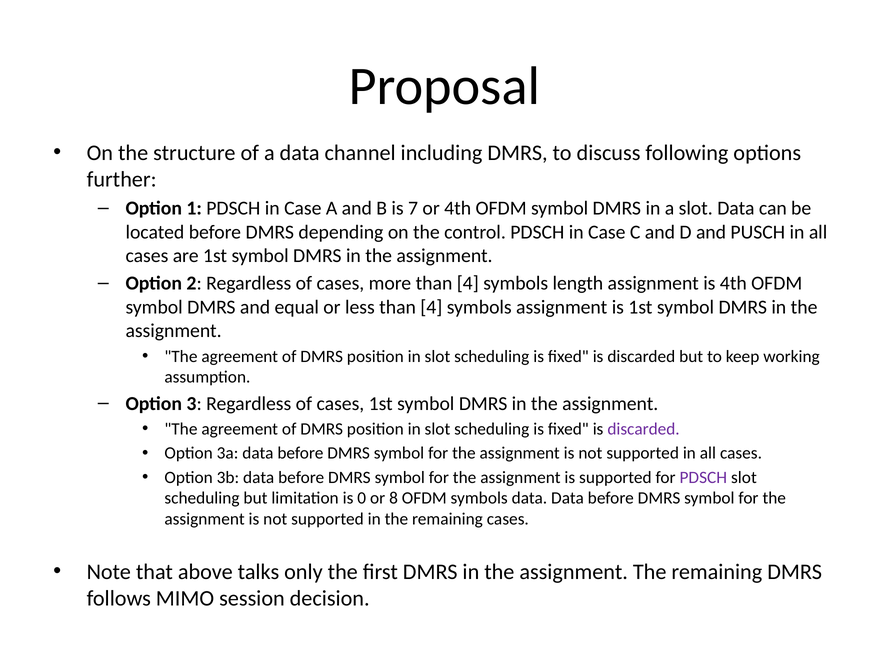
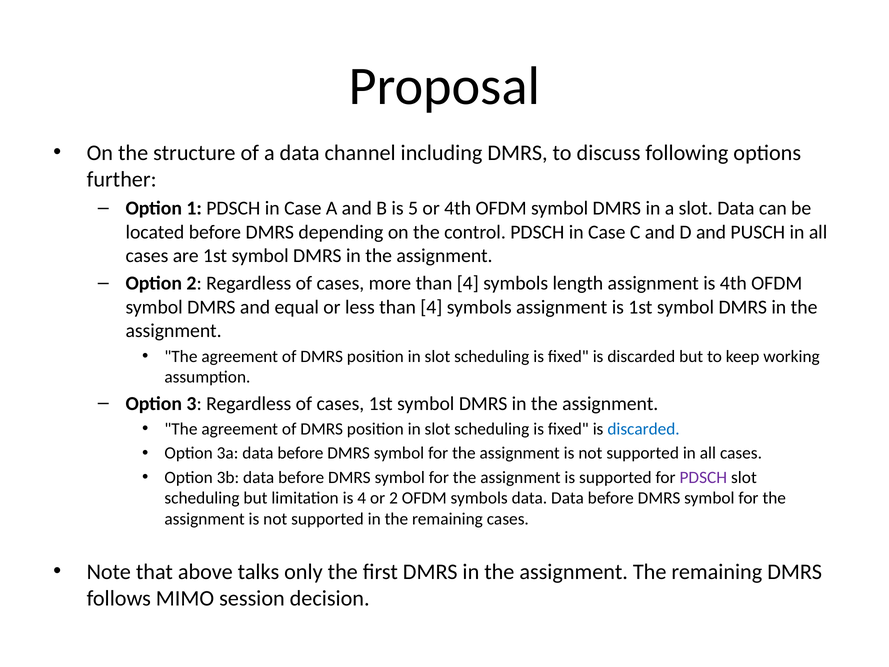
7: 7 -> 5
discarded at (644, 429) colour: purple -> blue
is 0: 0 -> 4
or 8: 8 -> 2
